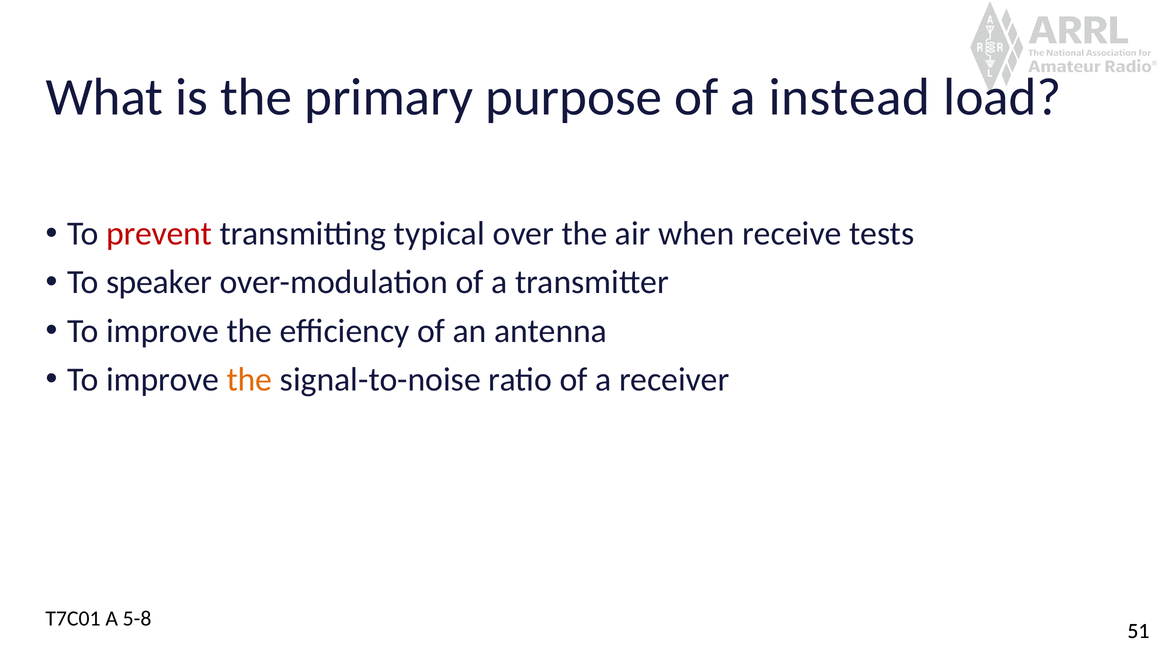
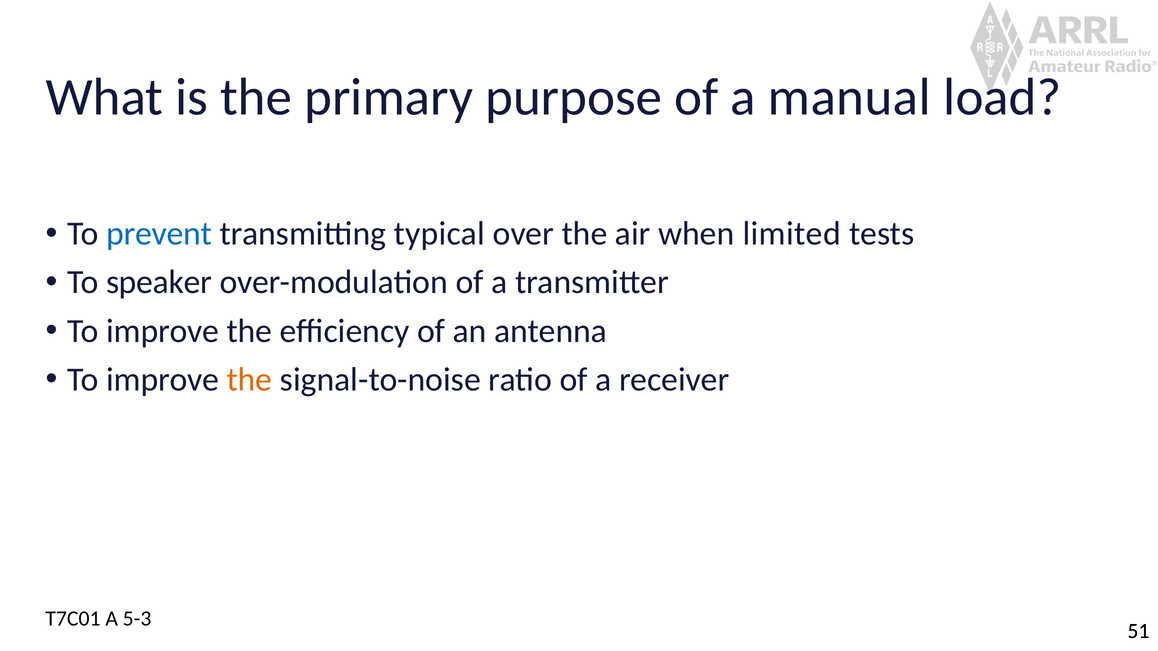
instead: instead -> manual
prevent colour: red -> blue
receive: receive -> limited
5-8: 5-8 -> 5-3
